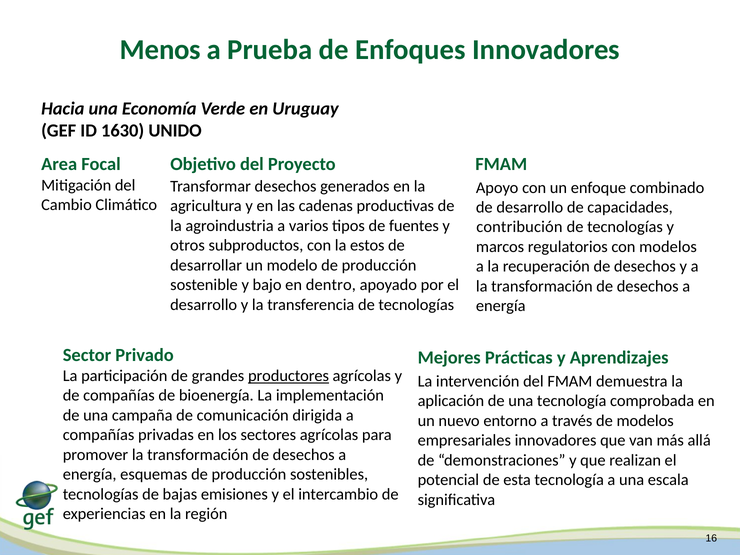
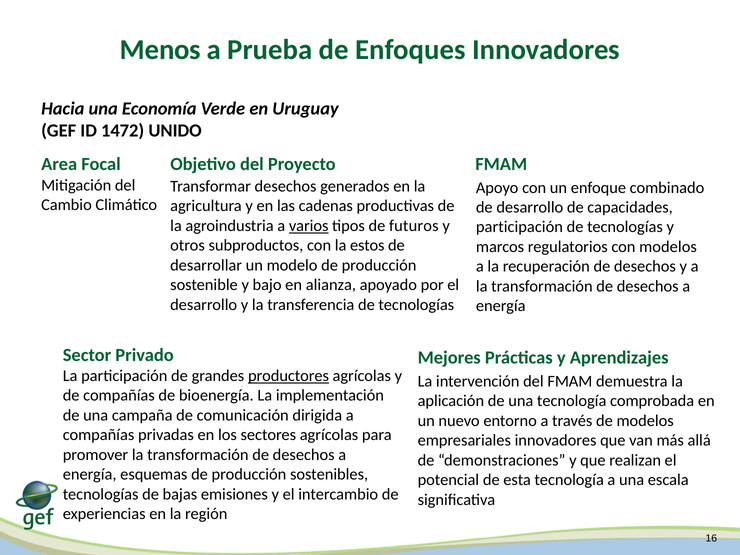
1630: 1630 -> 1472
varios underline: none -> present
fuentes: fuentes -> futuros
contribución at (519, 227): contribución -> participación
dentro: dentro -> alianza
